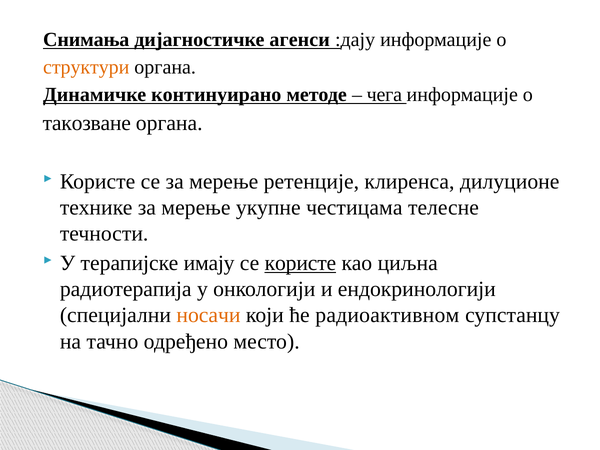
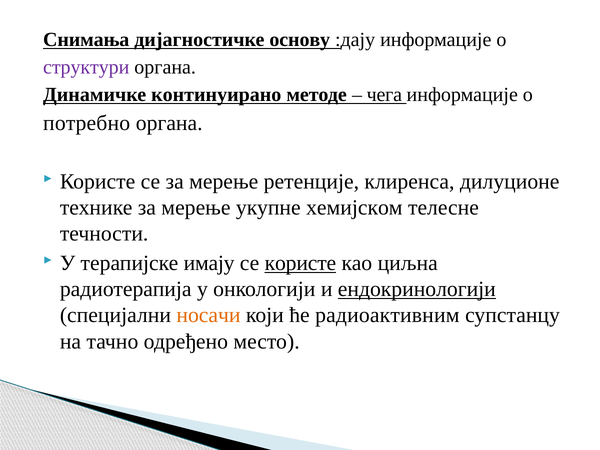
агенси: агенси -> основу
структури colour: orange -> purple
такозване: такозване -> потребно
честицама: честицама -> хемијском
ендокринологији underline: none -> present
радиоактивном: радиоактивном -> радиоактивним
